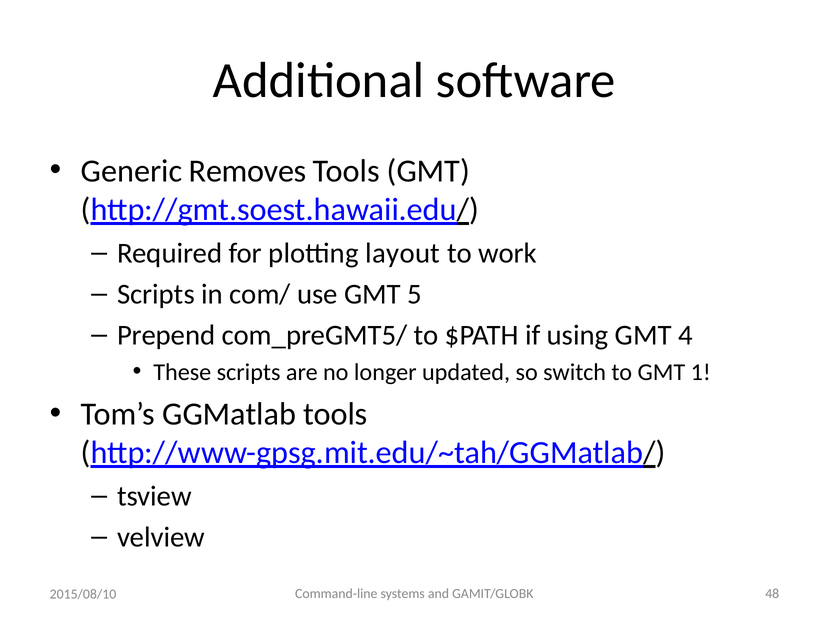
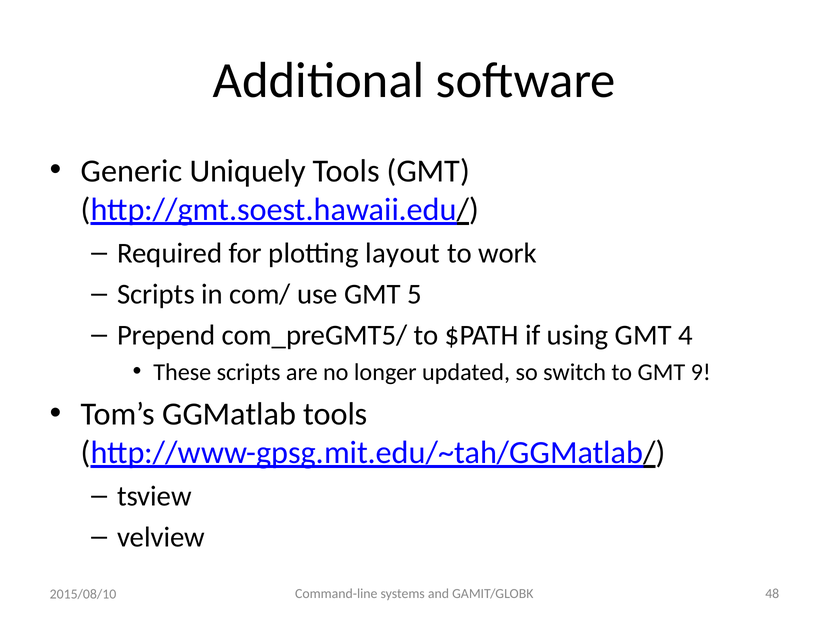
Removes: Removes -> Uniquely
1: 1 -> 9
